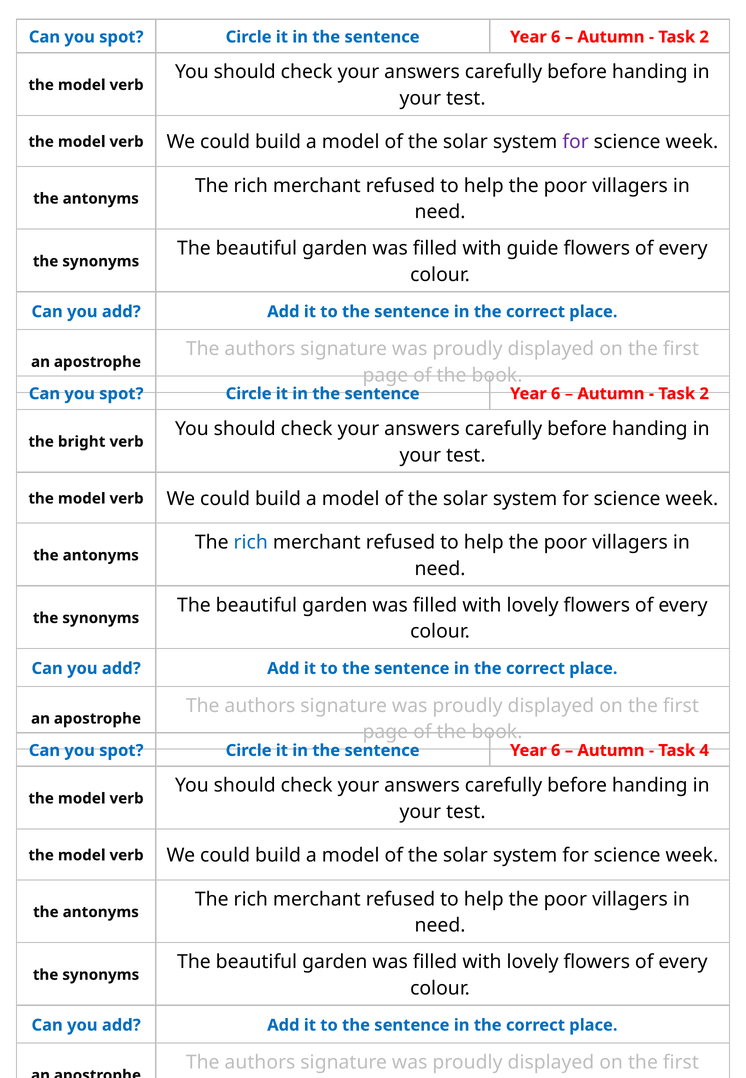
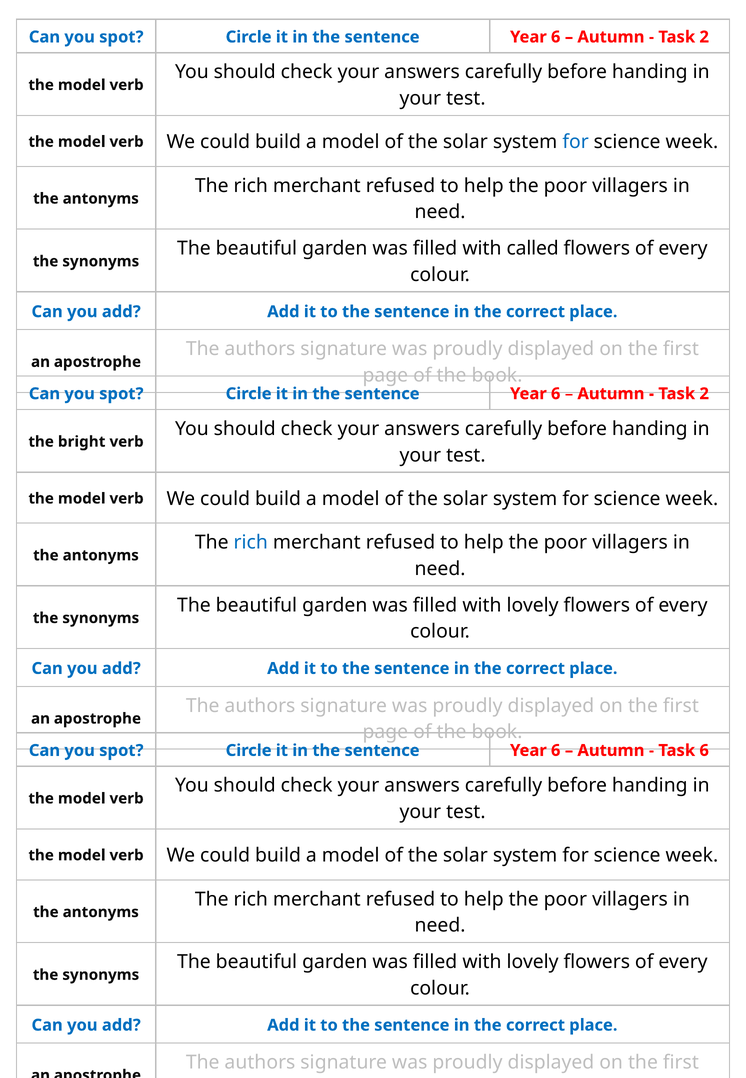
for at (576, 142) colour: purple -> blue
guide: guide -> called
Task 4: 4 -> 6
